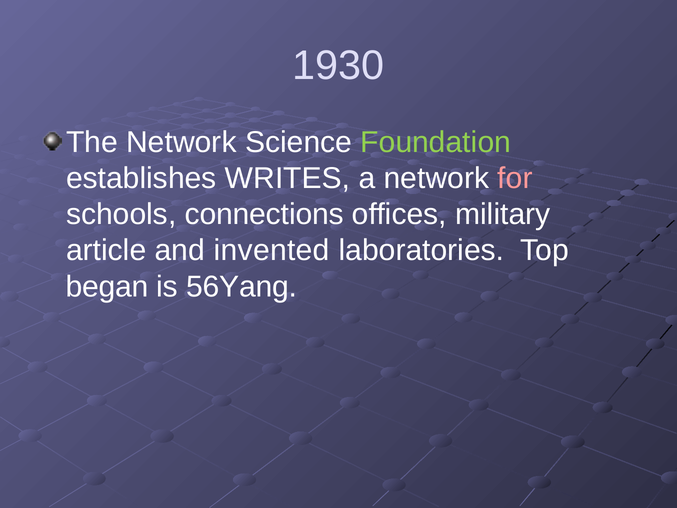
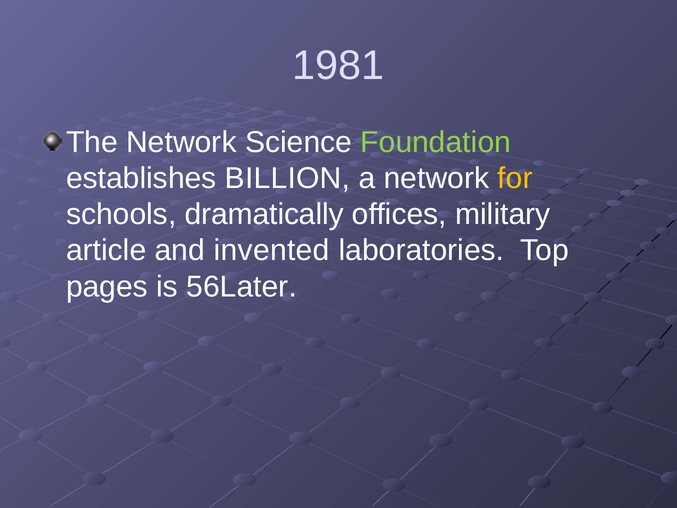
1930: 1930 -> 1981
WRITES: WRITES -> BILLION
for colour: pink -> yellow
connections: connections -> dramatically
began: began -> pages
56Yang: 56Yang -> 56Later
